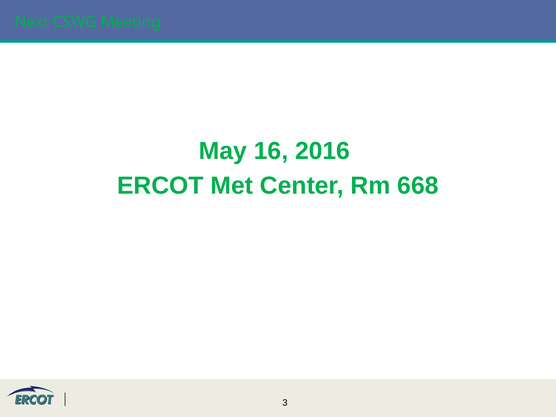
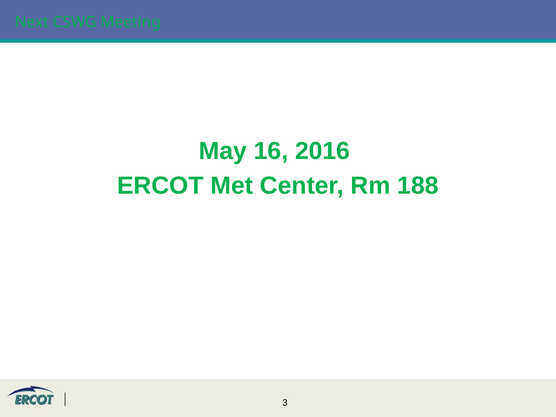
668: 668 -> 188
